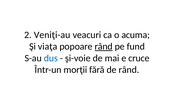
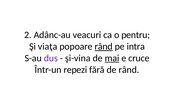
Veniţi-au: Veniţi-au -> Adânc-au
acuma: acuma -> pentru
fund: fund -> intra
dus colour: blue -> purple
şi-voie: şi-voie -> şi-vina
mai underline: none -> present
morţii: morţii -> repezi
